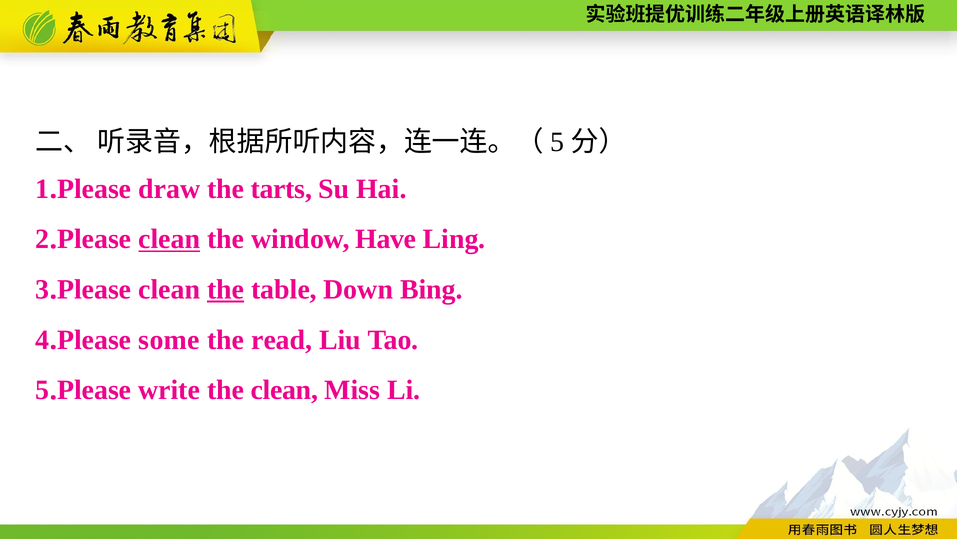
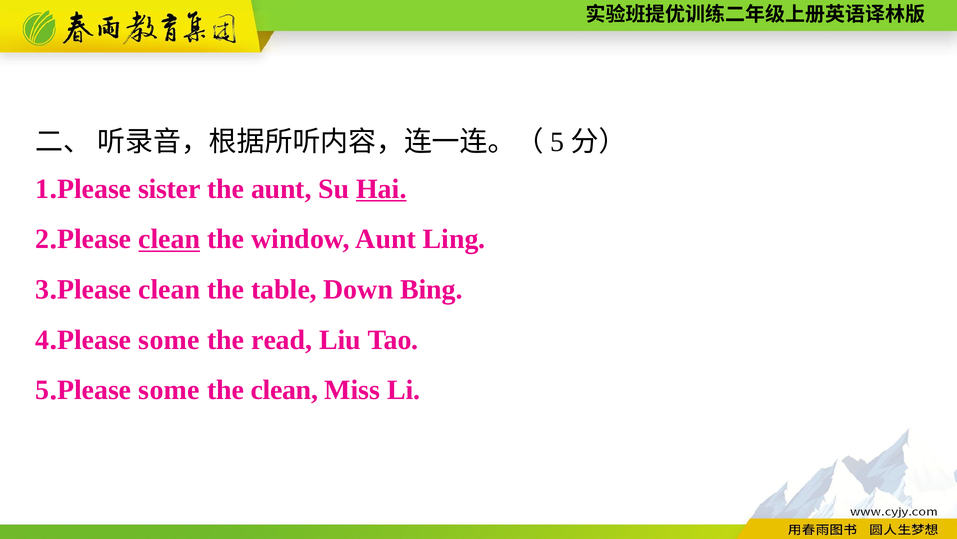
draw: draw -> sister
the tarts: tarts -> aunt
Hai underline: none -> present
window Have: Have -> Aunt
the at (226, 289) underline: present -> none
write at (169, 390): write -> some
